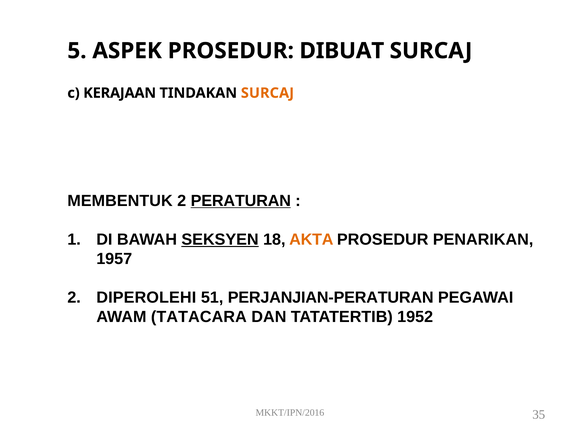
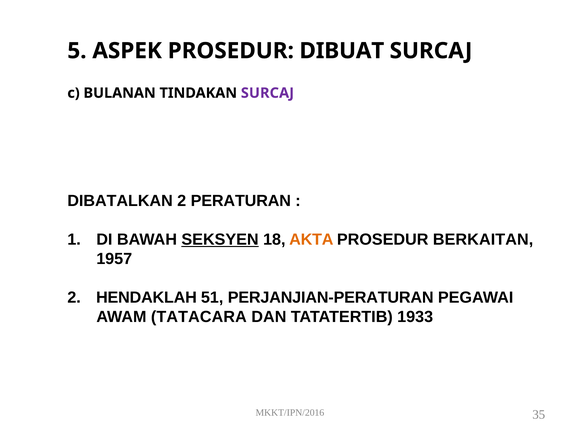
KERAJAAN: KERAJAAN -> BULANAN
SURCAJ at (267, 93) colour: orange -> purple
MEMBENTUK: MEMBENTUK -> DIBATALKAN
PERATURAN underline: present -> none
PENARIKAN: PENARIKAN -> BERKAITAN
DIPEROLEHI: DIPEROLEHI -> HENDAKLAH
1952: 1952 -> 1933
